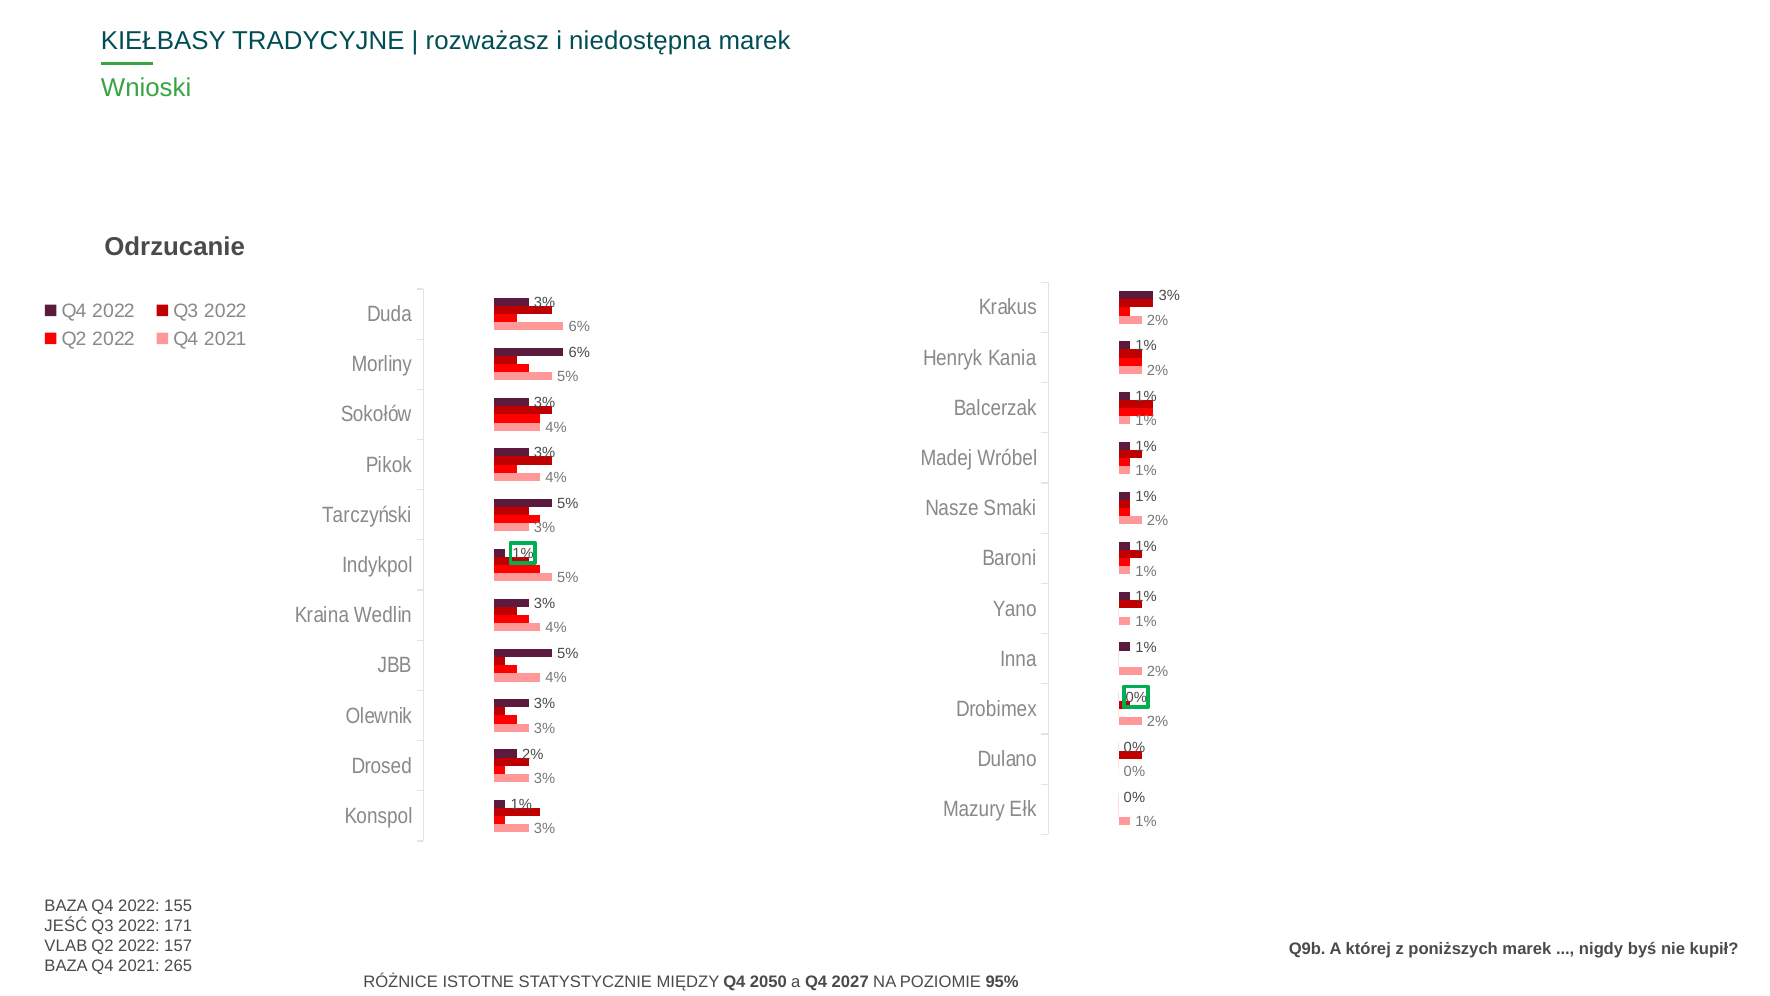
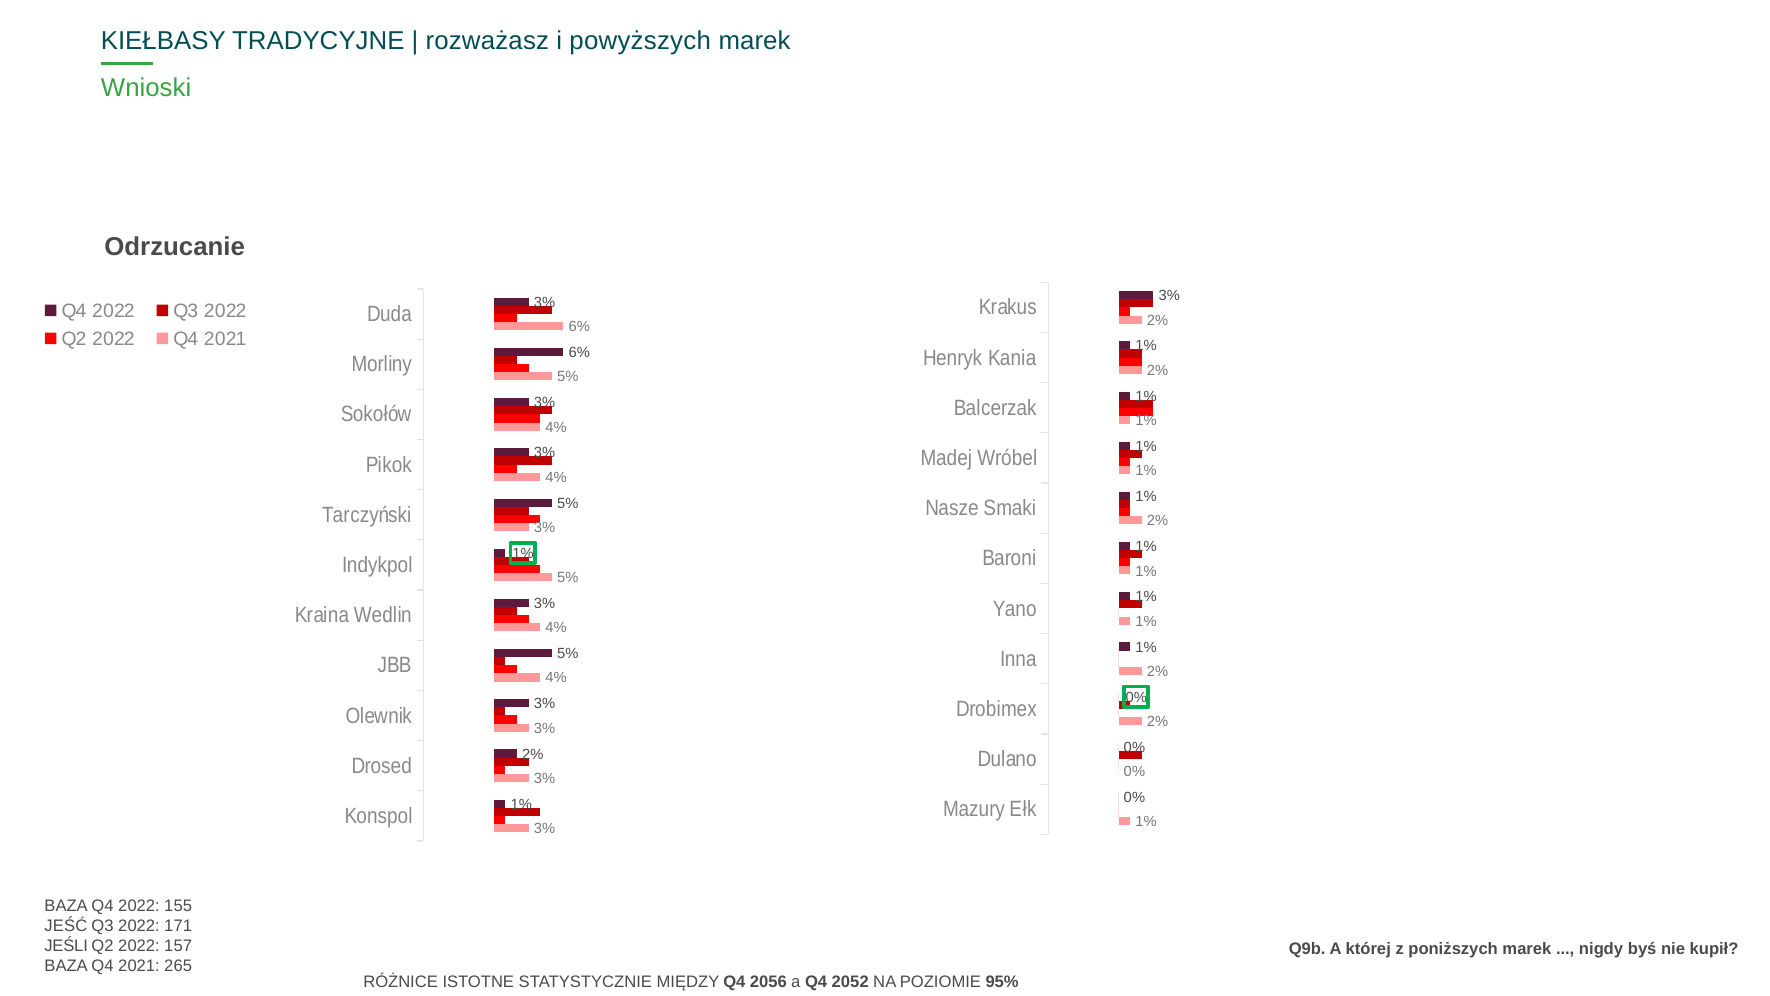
niedostępna: niedostępna -> powyższych
VLAB: VLAB -> JEŚLI
2050: 2050 -> 2056
2027: 2027 -> 2052
